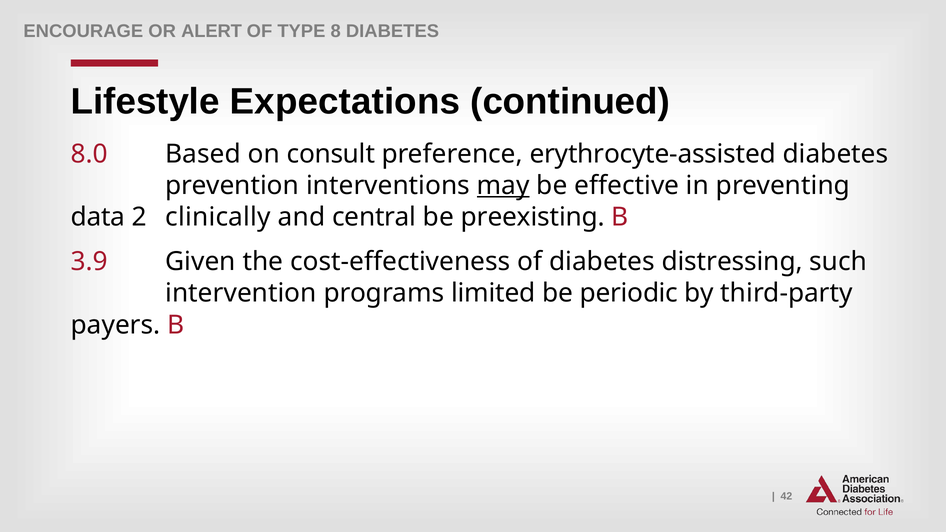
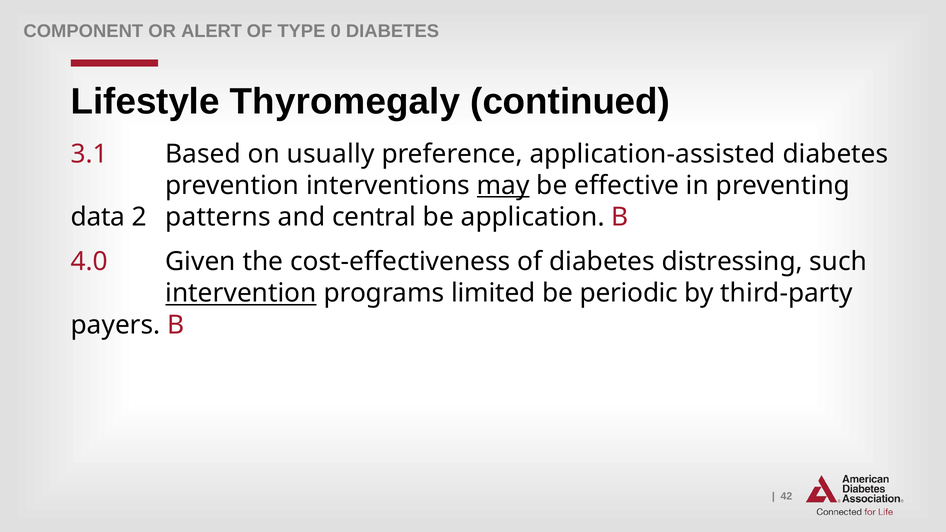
ENCOURAGE: ENCOURAGE -> COMPONENT
8: 8 -> 0
Expectations: Expectations -> Thyromegaly
8.0: 8.0 -> 3.1
consult: consult -> usually
erythrocyte-assisted: erythrocyte-assisted -> application-assisted
clinically: clinically -> patterns
preexisting: preexisting -> application
3.9: 3.9 -> 4.0
intervention underline: none -> present
